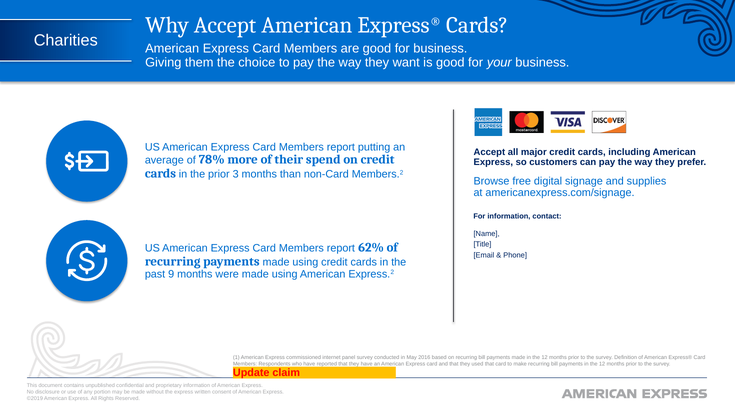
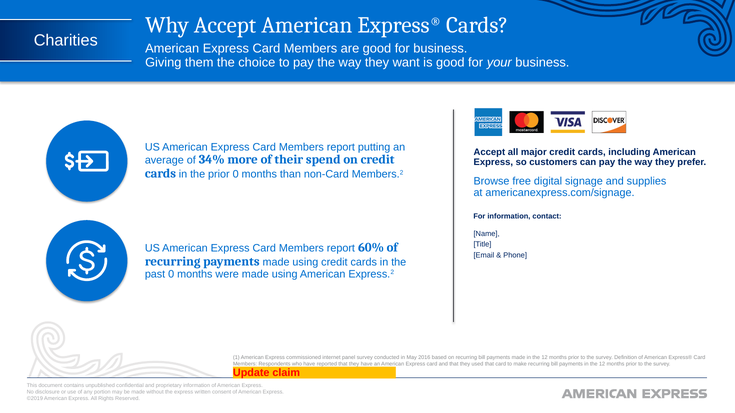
78%: 78% -> 34%
prior 3: 3 -> 0
62%: 62% -> 60%
past 9: 9 -> 0
